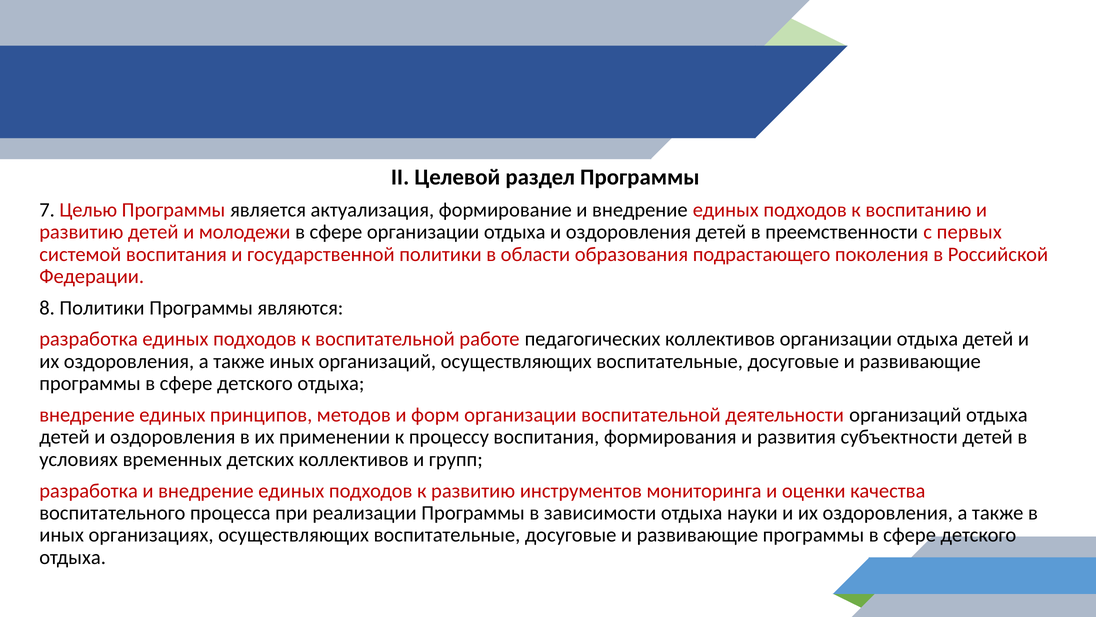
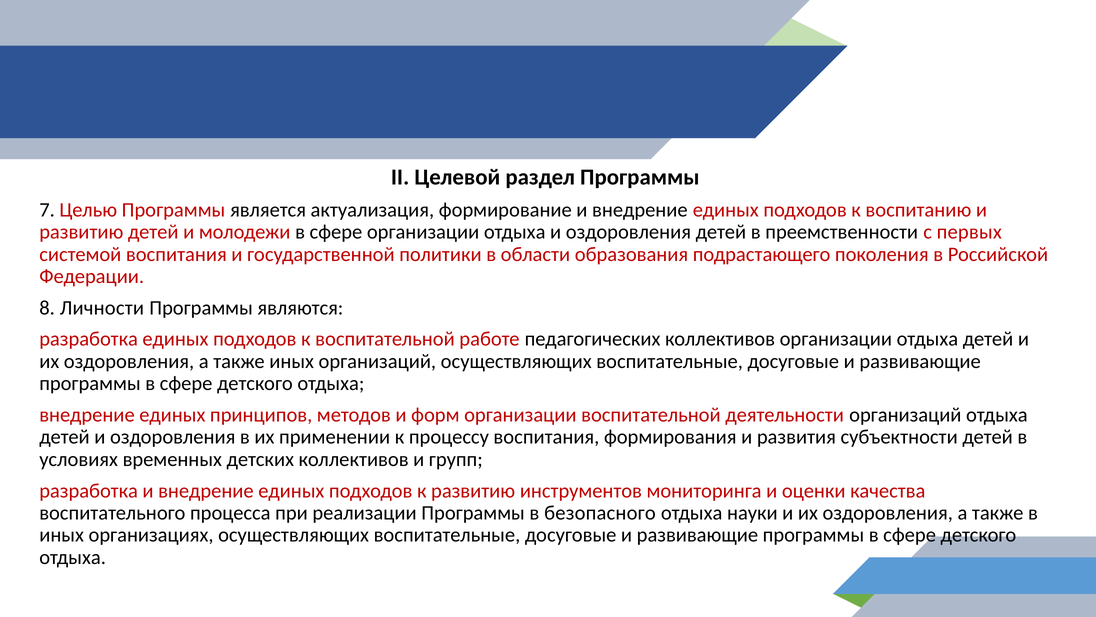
8 Политики: Политики -> Личности
зависимости: зависимости -> безопасного
